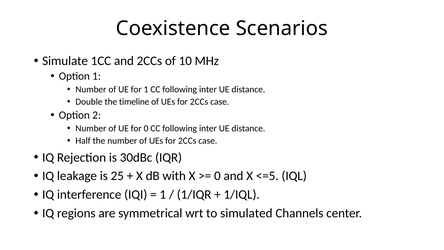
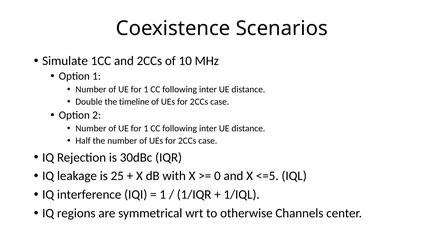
0 at (146, 128): 0 -> 1
simulated: simulated -> otherwise
